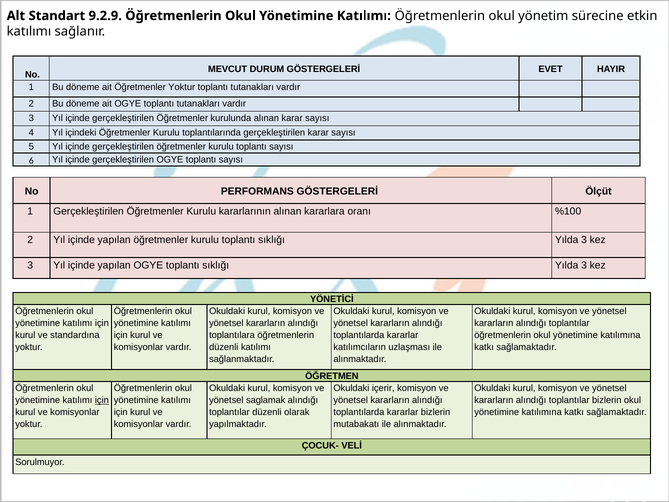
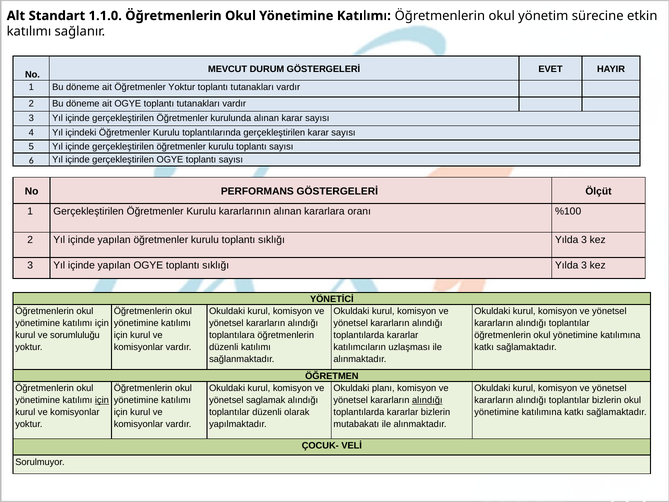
9.2.9: 9.2.9 -> 1.1.0
standardına: standardına -> sorumluluğu
içerir: içerir -> planı
alındığı at (427, 400) underline: none -> present
